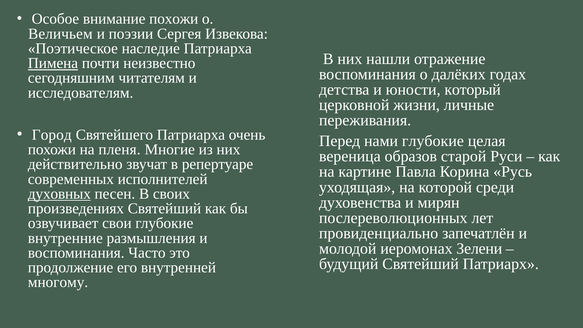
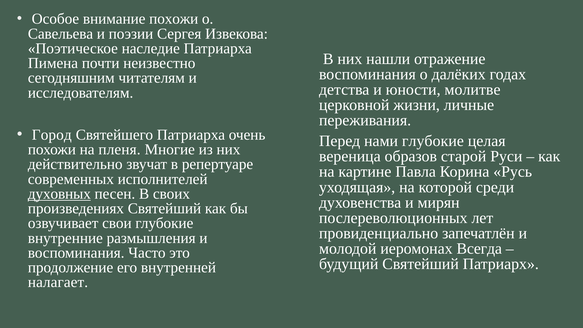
Величьем: Величьем -> Савельева
Пимена underline: present -> none
который: который -> молитве
Зелени: Зелени -> Всегда
многому: многому -> налагает
